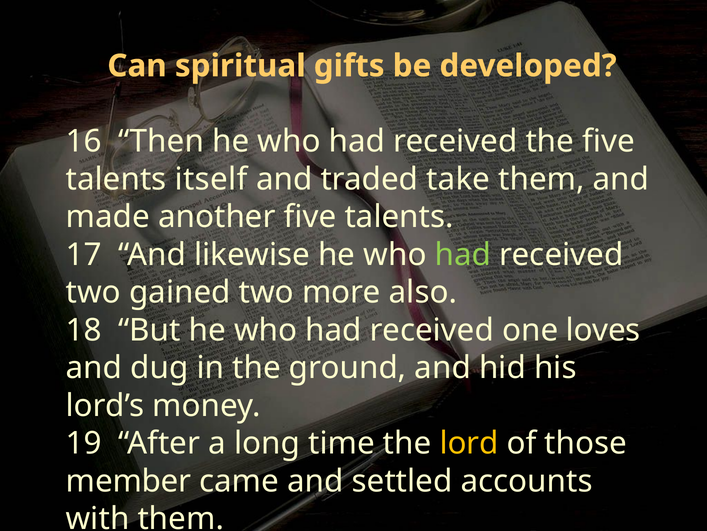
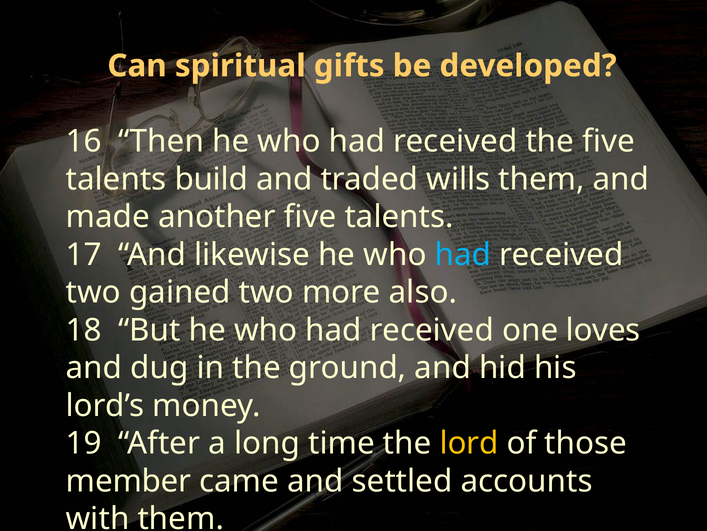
itself: itself -> build
take: take -> wills
had at (463, 254) colour: light green -> light blue
